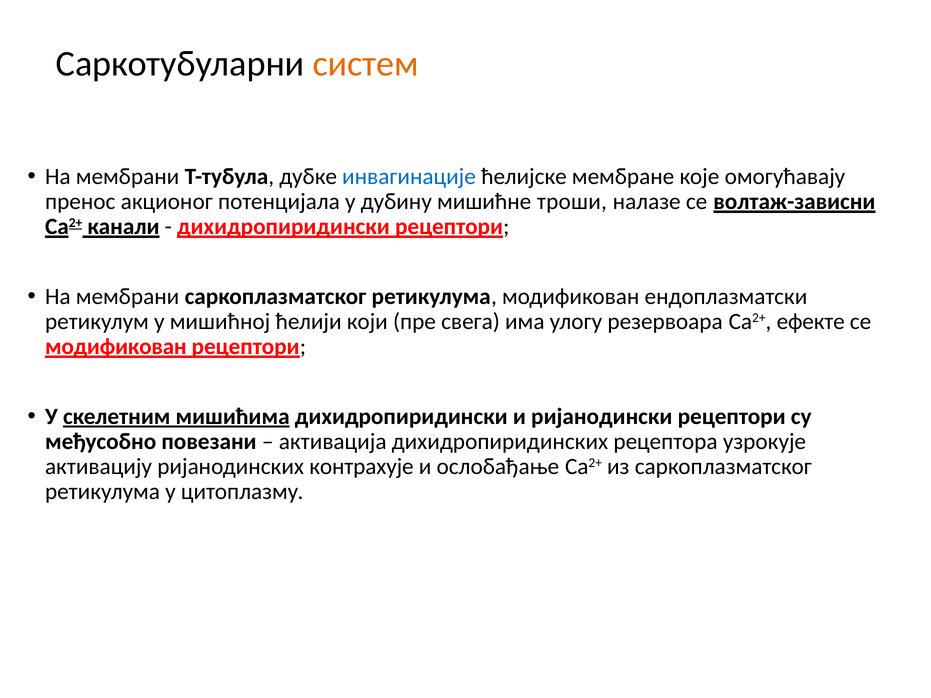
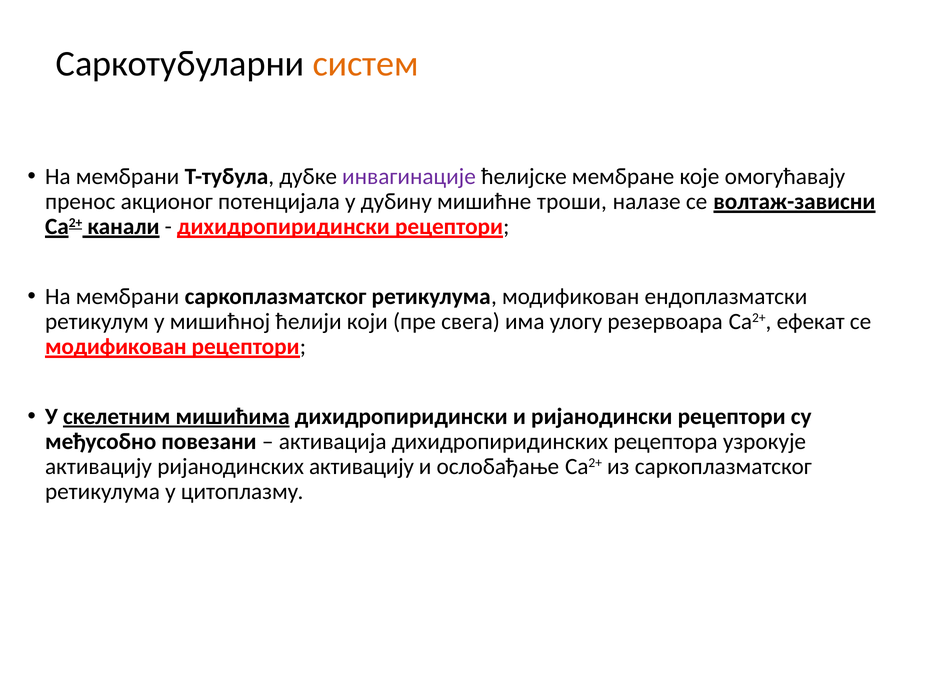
инвагинације colour: blue -> purple
ефекте: ефекте -> ефекат
ријанодинских контрахује: контрахује -> активацију
